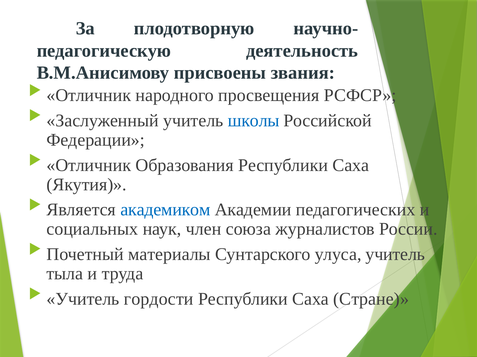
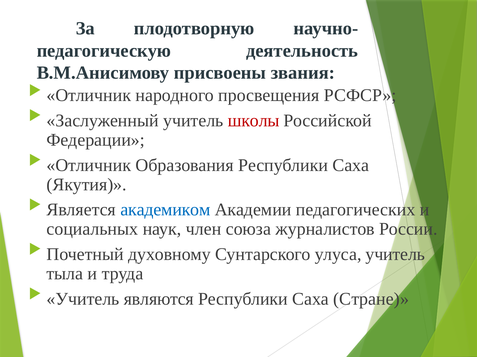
школы colour: blue -> red
материалы: материалы -> духовному
гордости: гордости -> являются
